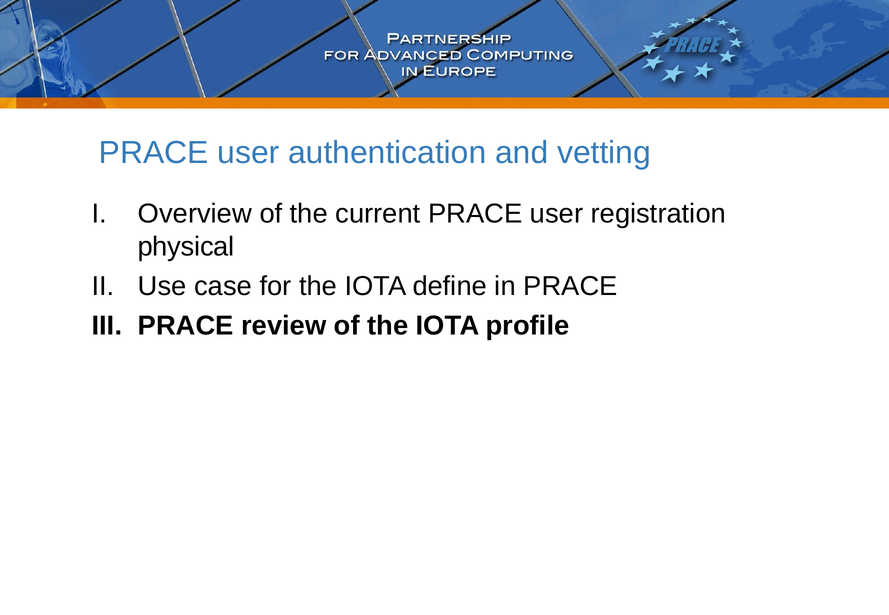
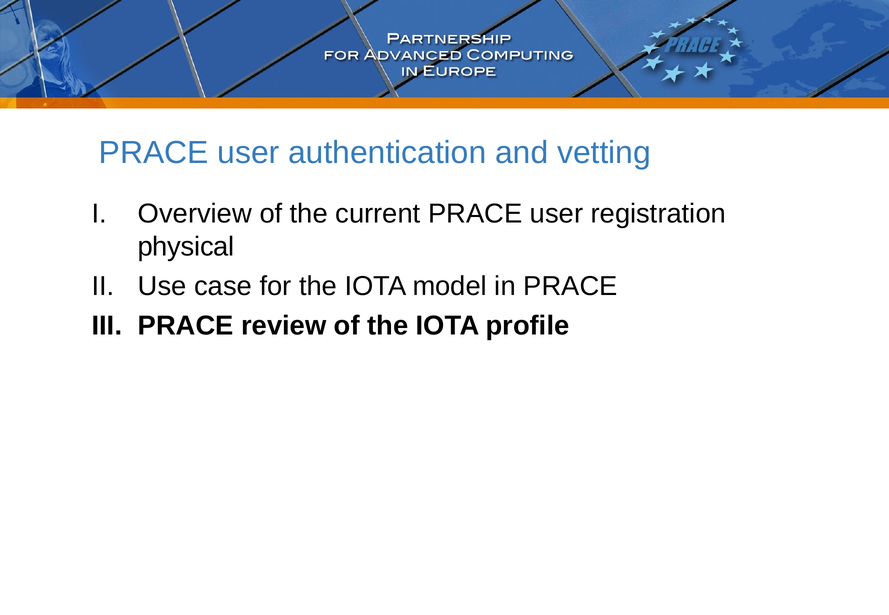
define: define -> model
